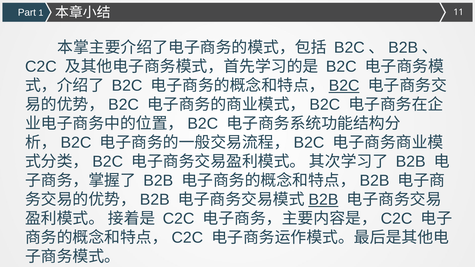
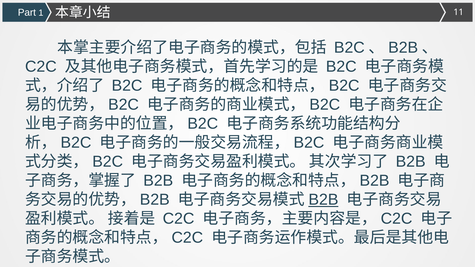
B2C at (344, 86) underline: present -> none
